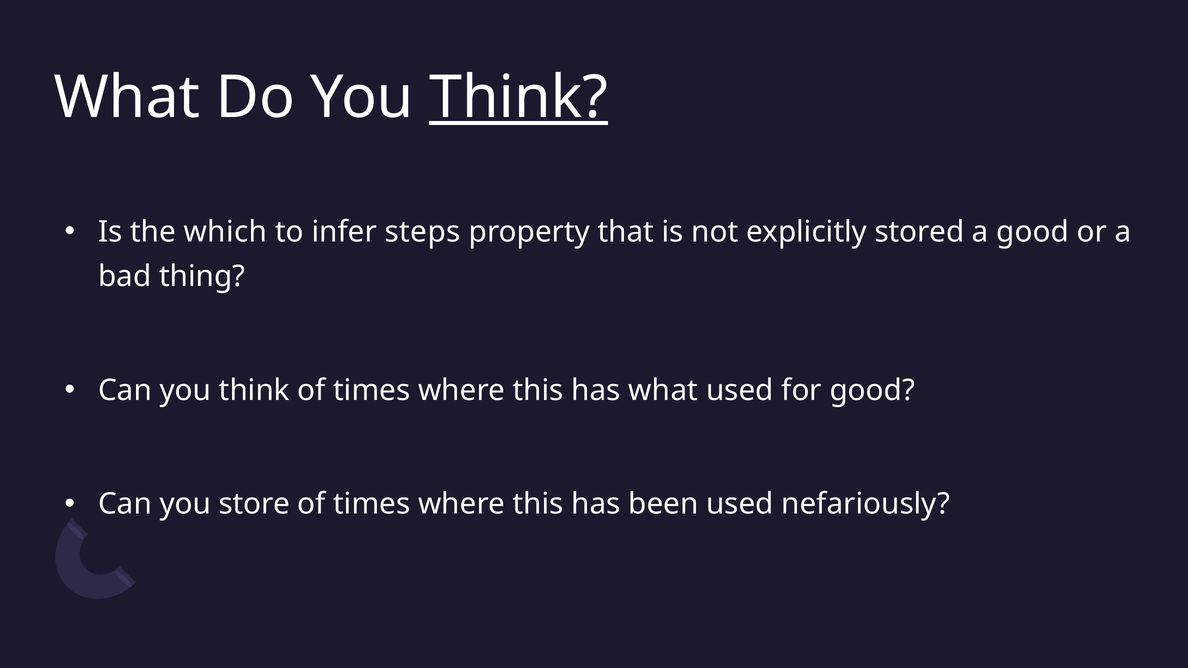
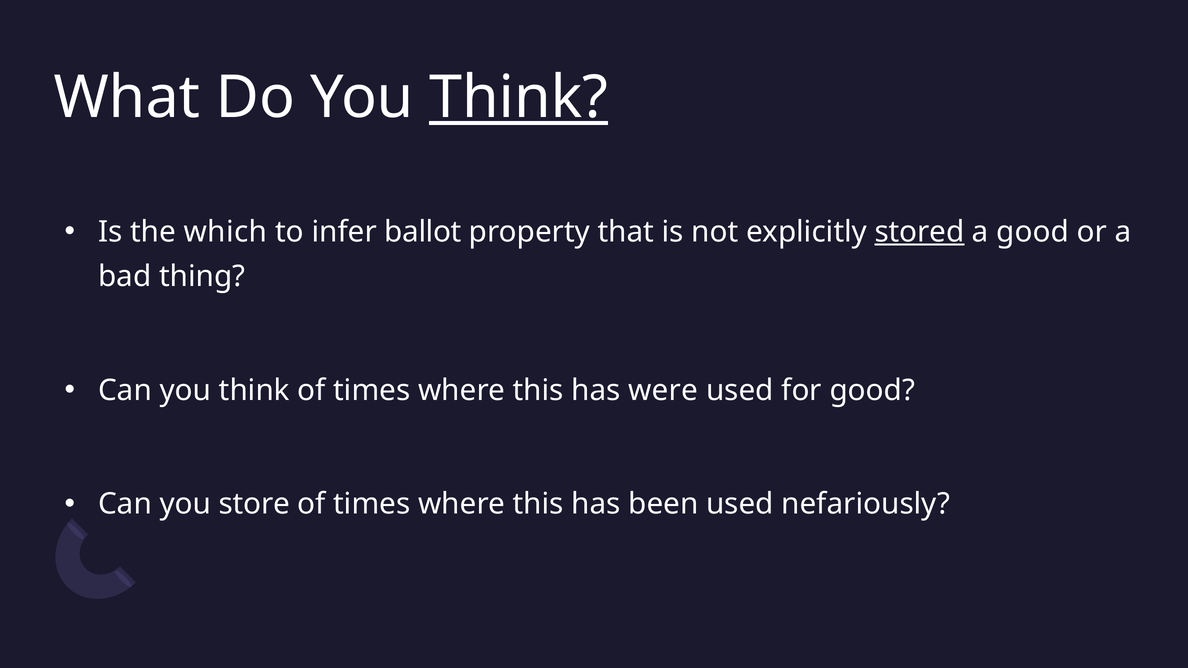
steps: steps -> ballot
stored underline: none -> present
has what: what -> were
